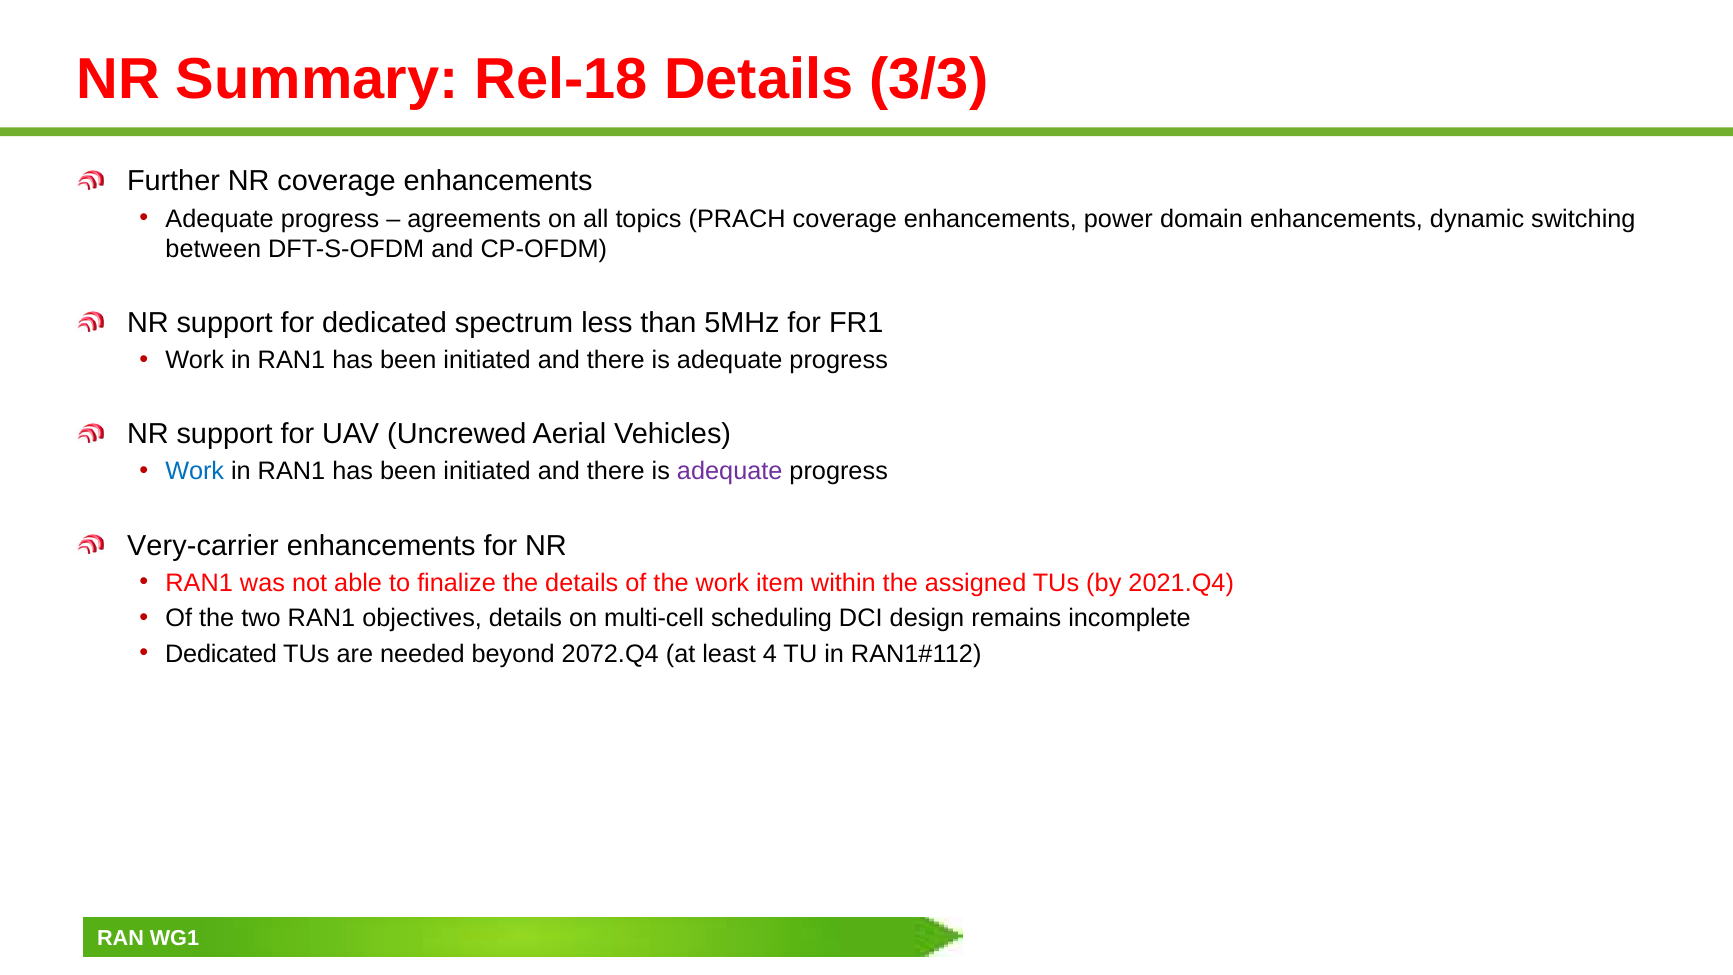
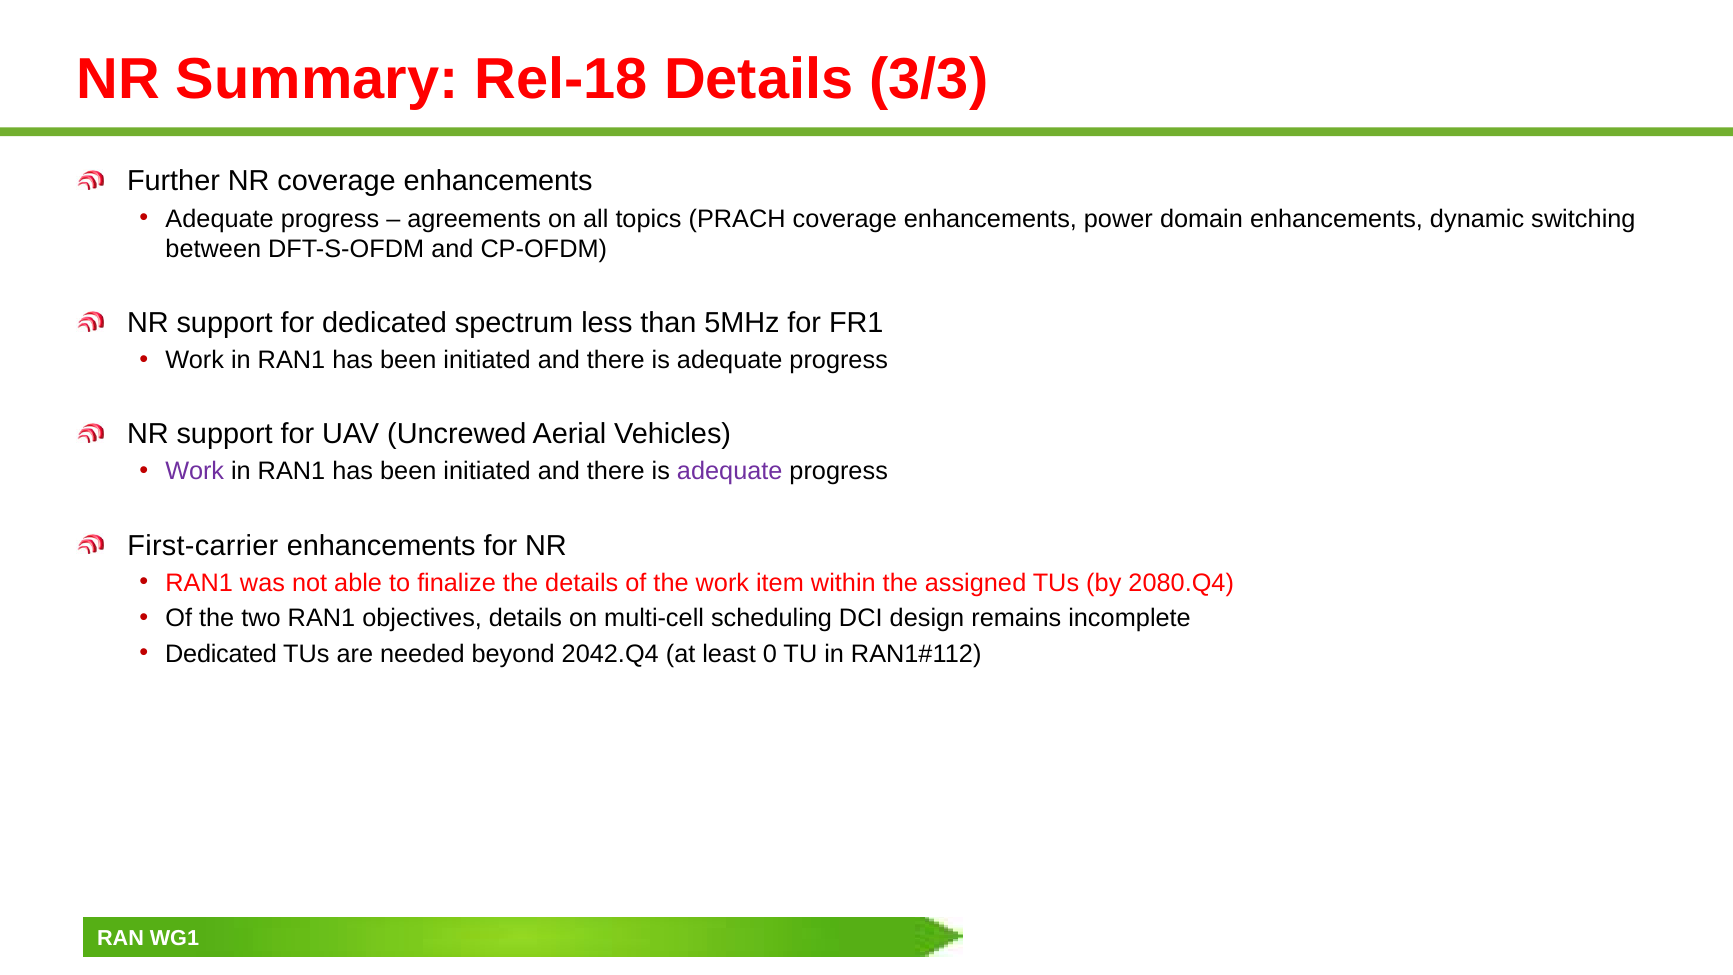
Work at (195, 471) colour: blue -> purple
Very-carrier: Very-carrier -> First-carrier
2021.Q4: 2021.Q4 -> 2080.Q4
2072.Q4: 2072.Q4 -> 2042.Q4
4: 4 -> 0
